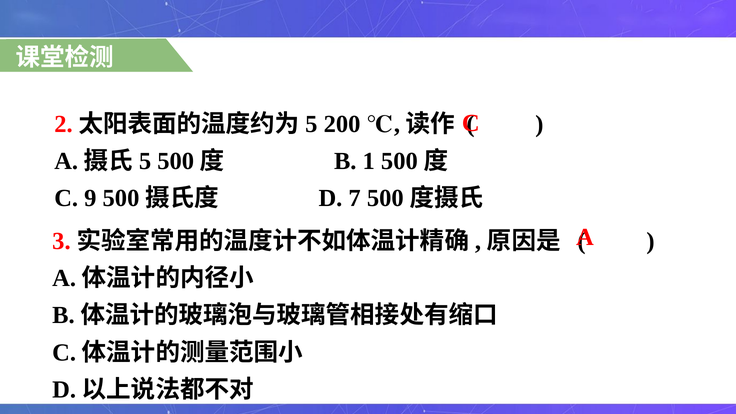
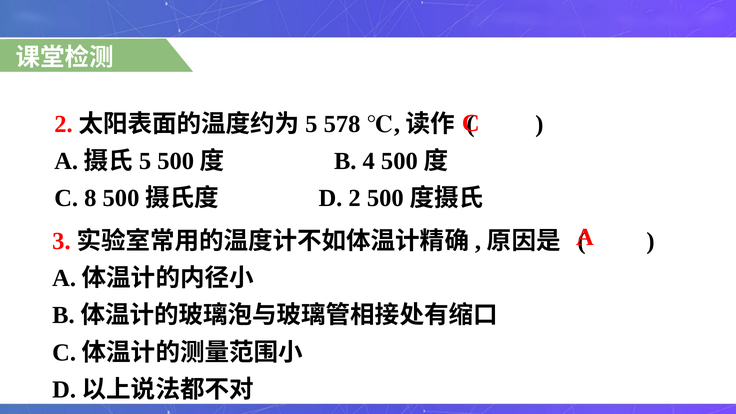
200: 200 -> 578
1: 1 -> 4
9: 9 -> 8
7: 7 -> 2
